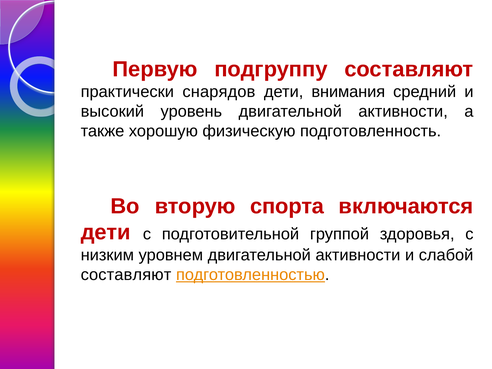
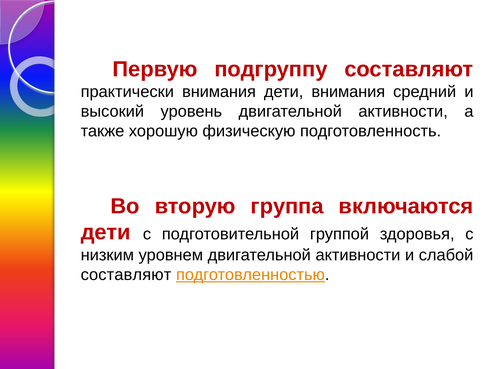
практически снарядов: снарядов -> внимания
спорта: спорта -> группа
